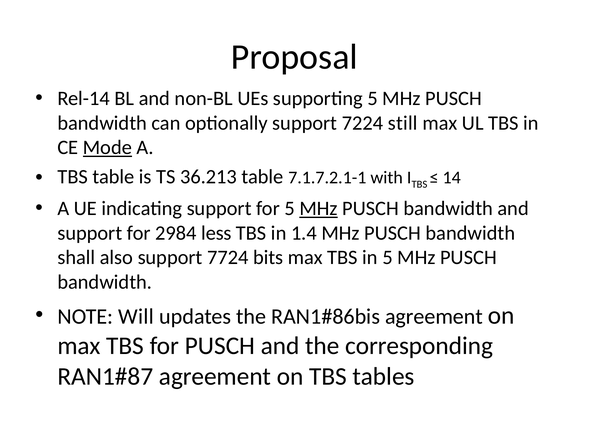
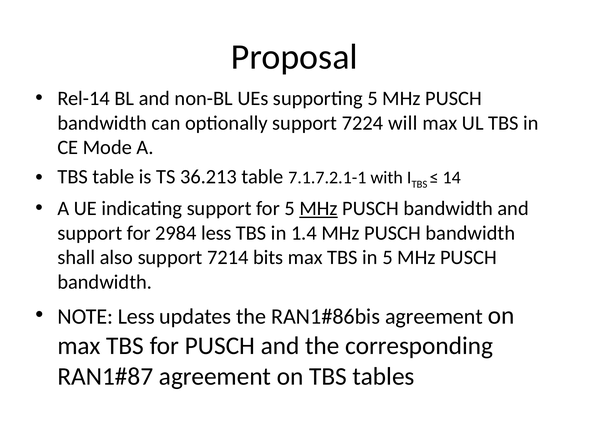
still: still -> will
Mode underline: present -> none
7724: 7724 -> 7214
NOTE Will: Will -> Less
